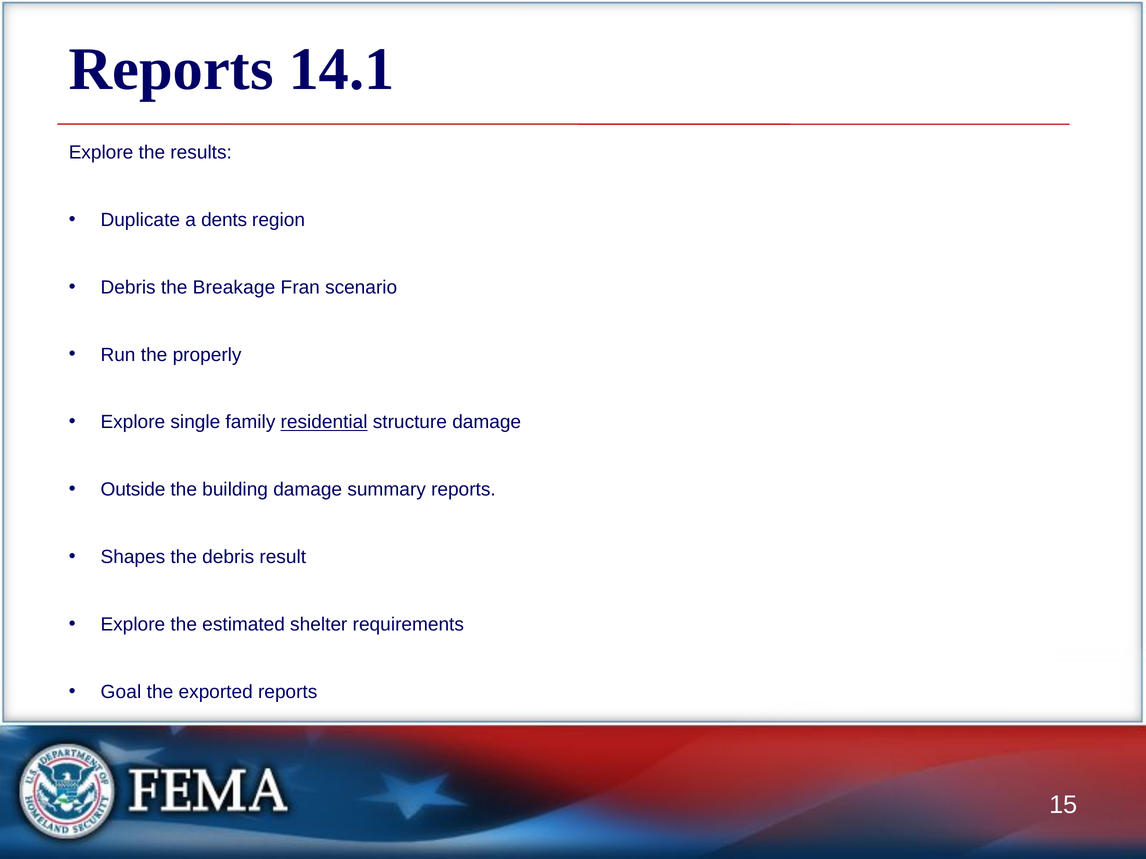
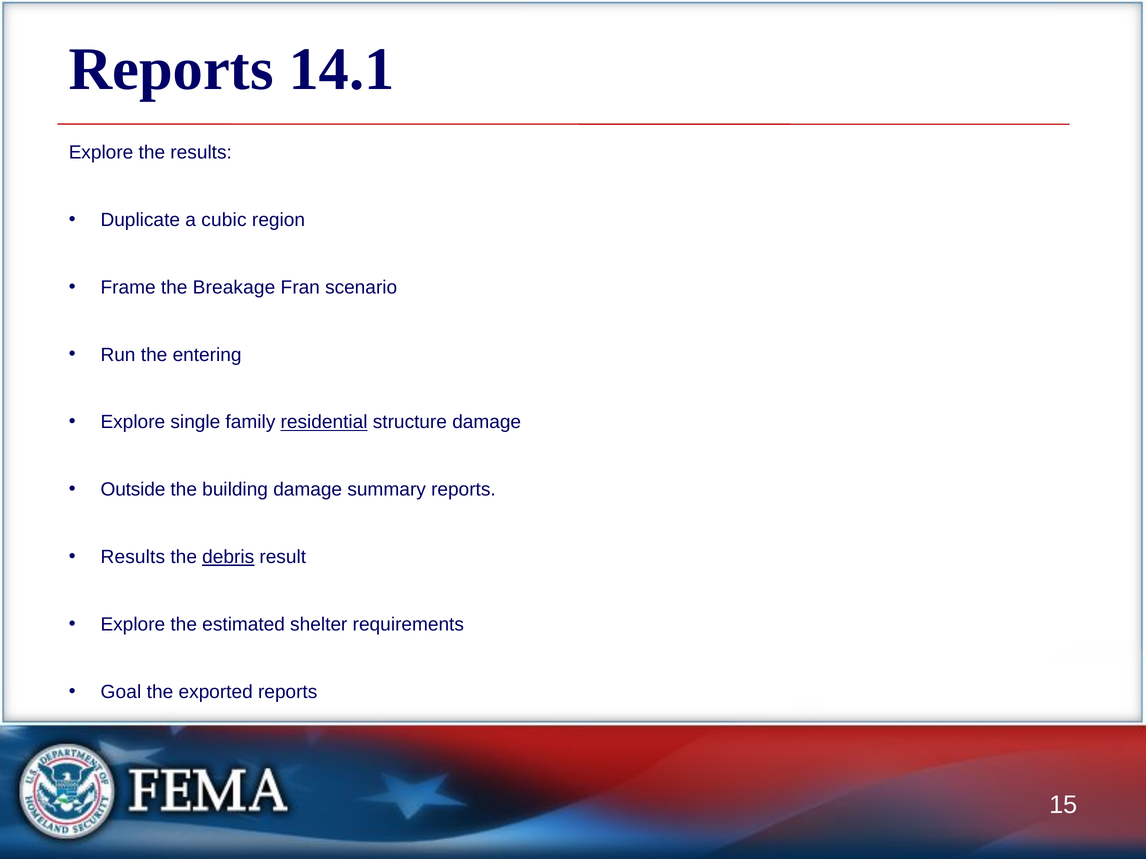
dents: dents -> cubic
Debris at (128, 287): Debris -> Frame
properly: properly -> entering
Shapes at (133, 557): Shapes -> Results
debris at (228, 557) underline: none -> present
